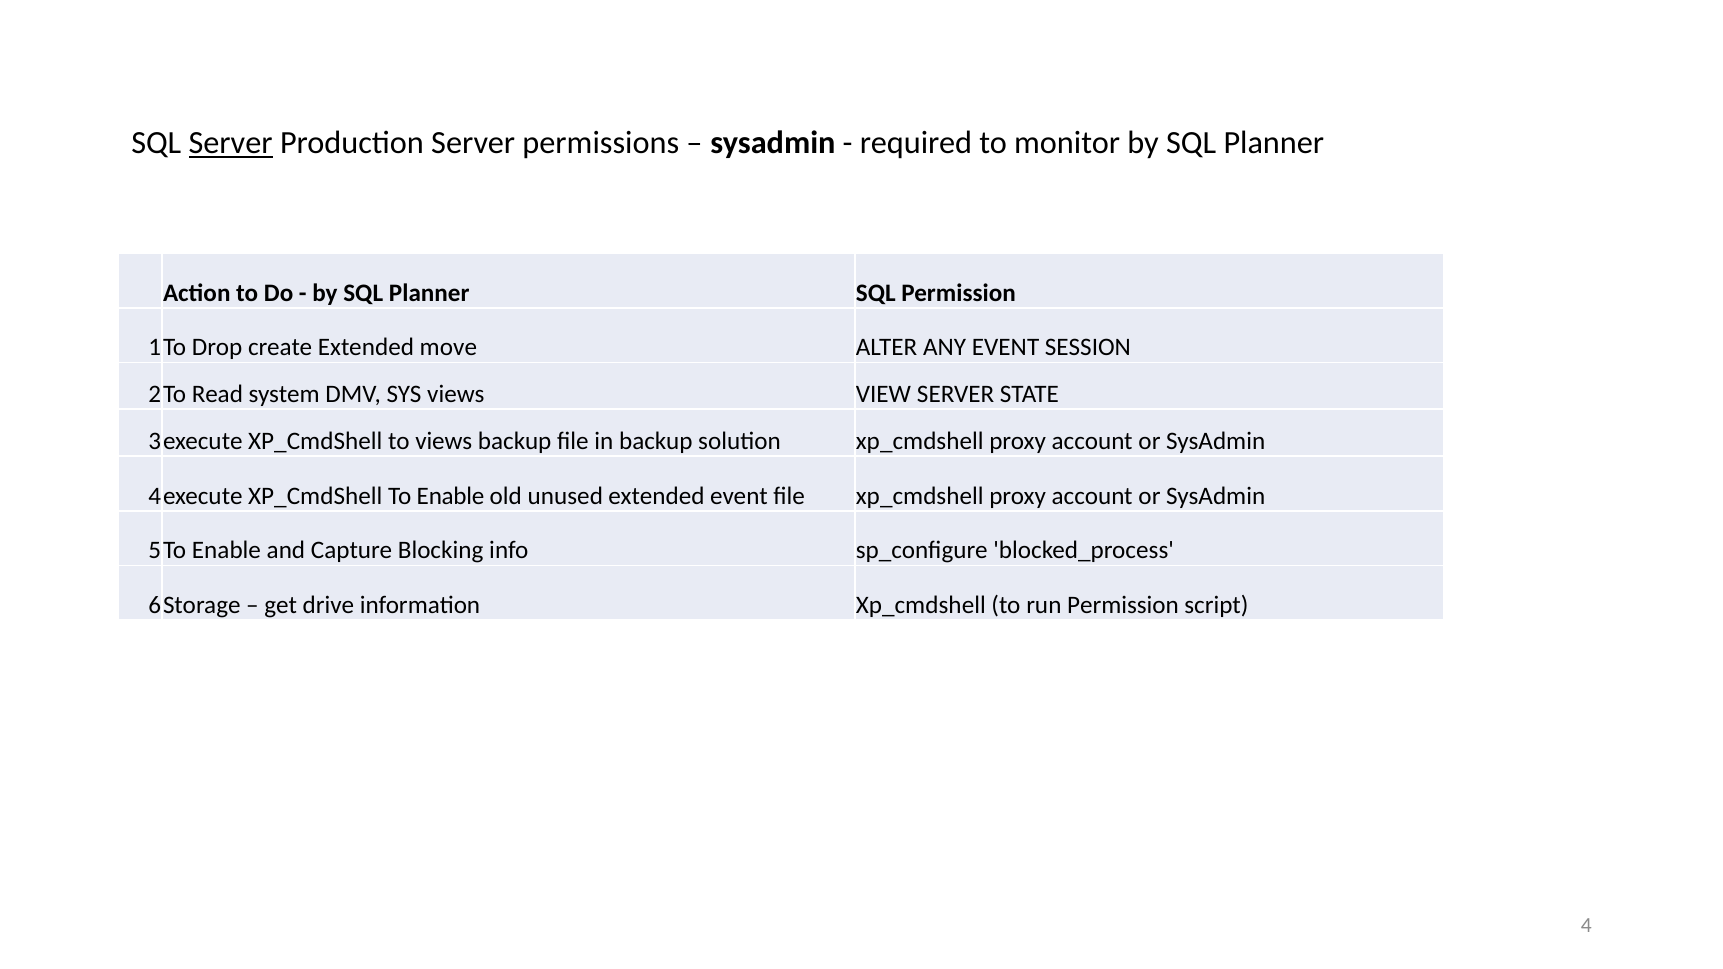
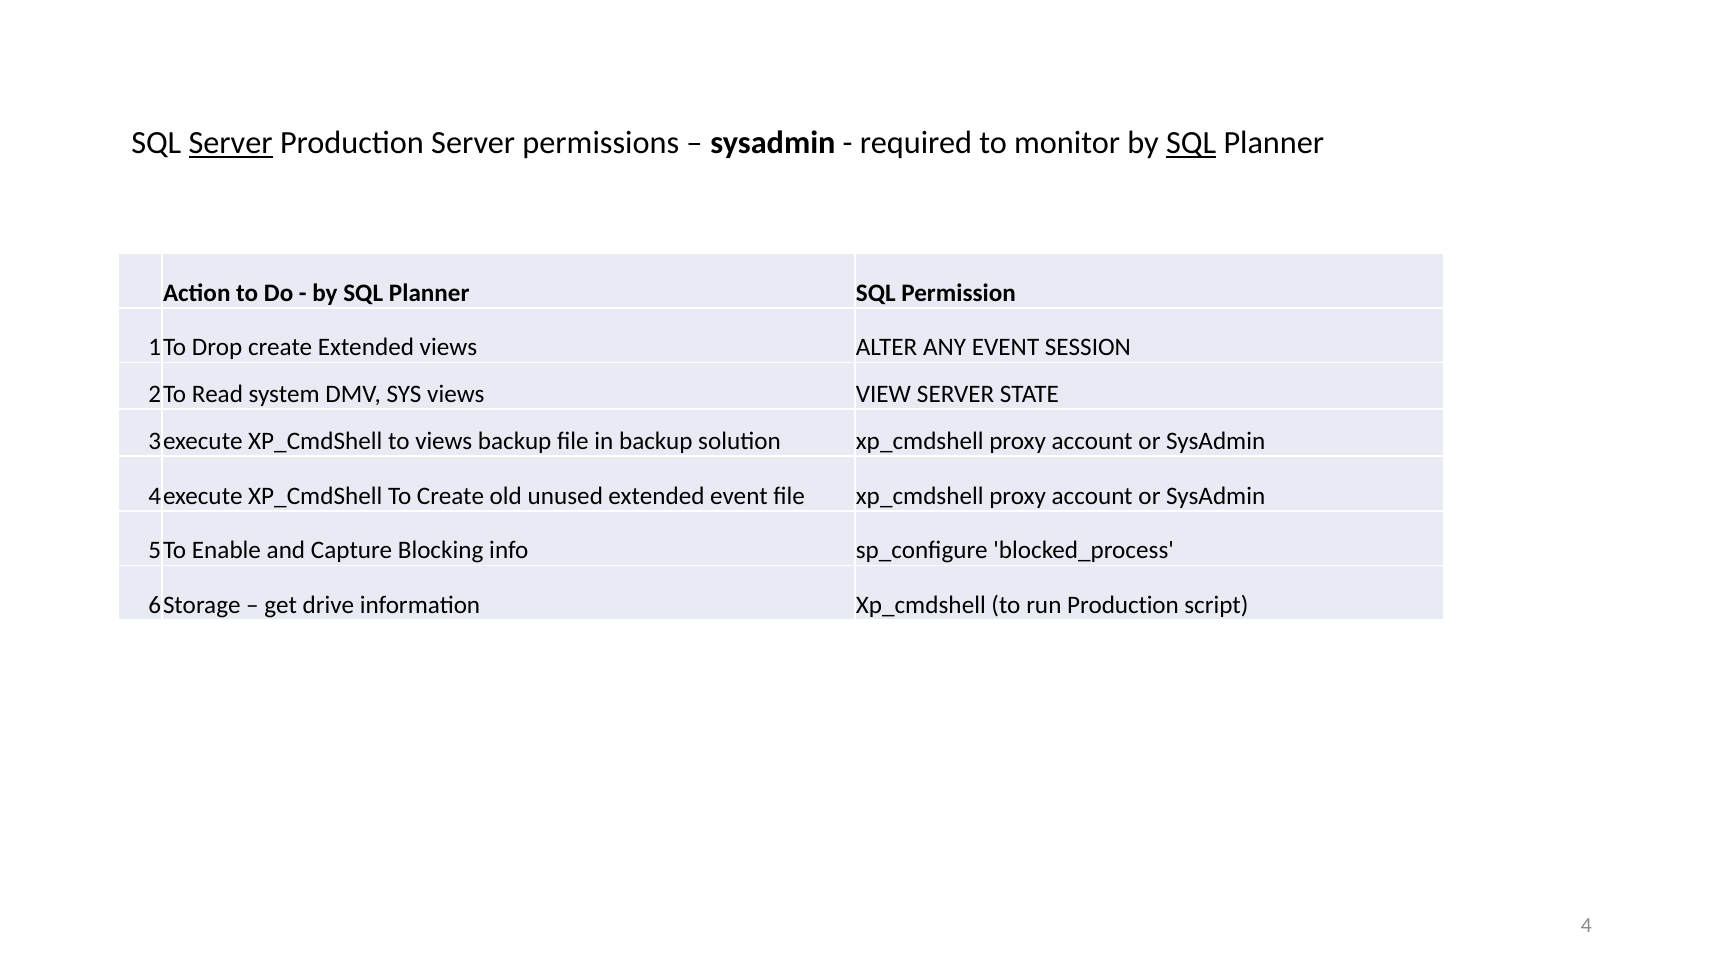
SQL at (1191, 143) underline: none -> present
Extended move: move -> views
To Enable: Enable -> Create
run Permission: Permission -> Production
